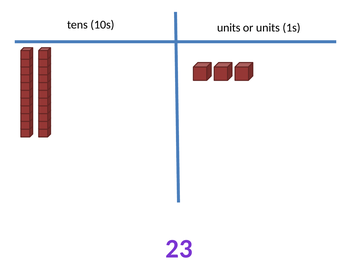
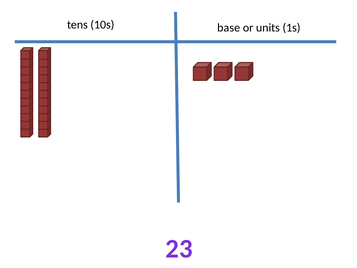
10s units: units -> base
